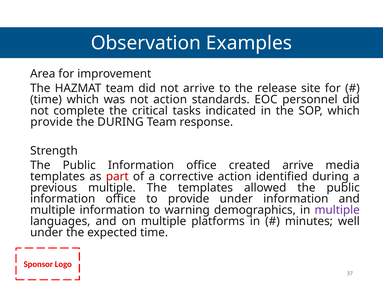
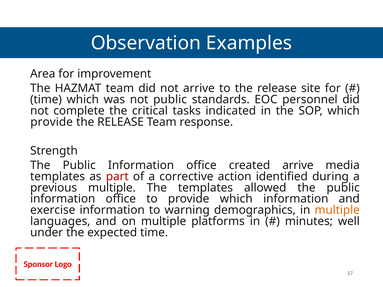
not action: action -> public
DURING at (120, 122): DURING -> RELEASE
provide under: under -> which
multiple at (53, 210): multiple -> exercise
multiple at (337, 210) colour: purple -> orange
